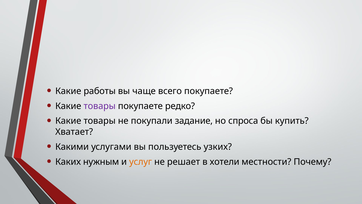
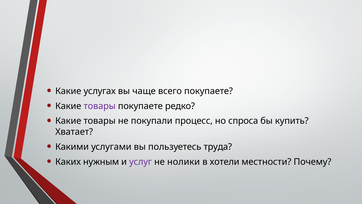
работы: работы -> услугах
задание: задание -> процесс
узких: узких -> труда
услуг colour: orange -> purple
решает: решает -> нолики
